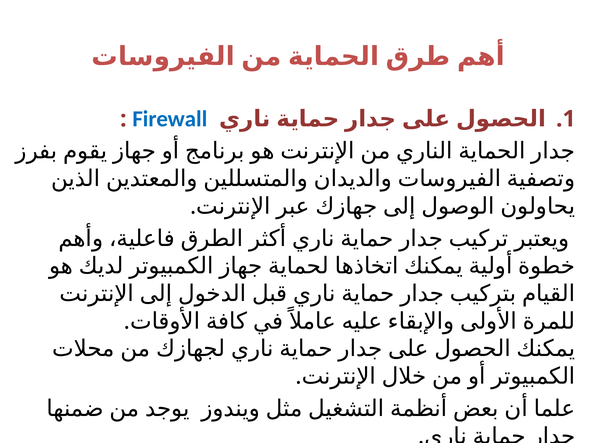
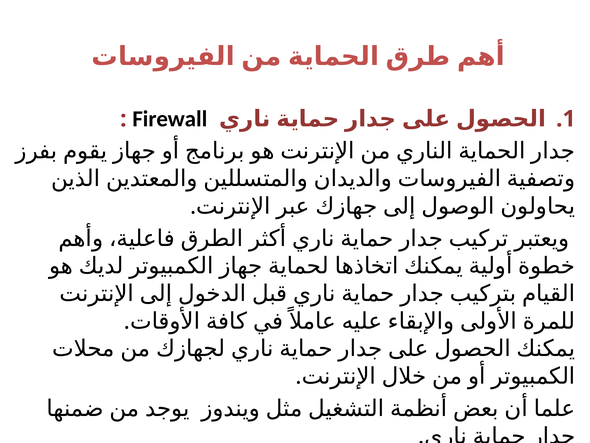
Firewall colour: blue -> black
